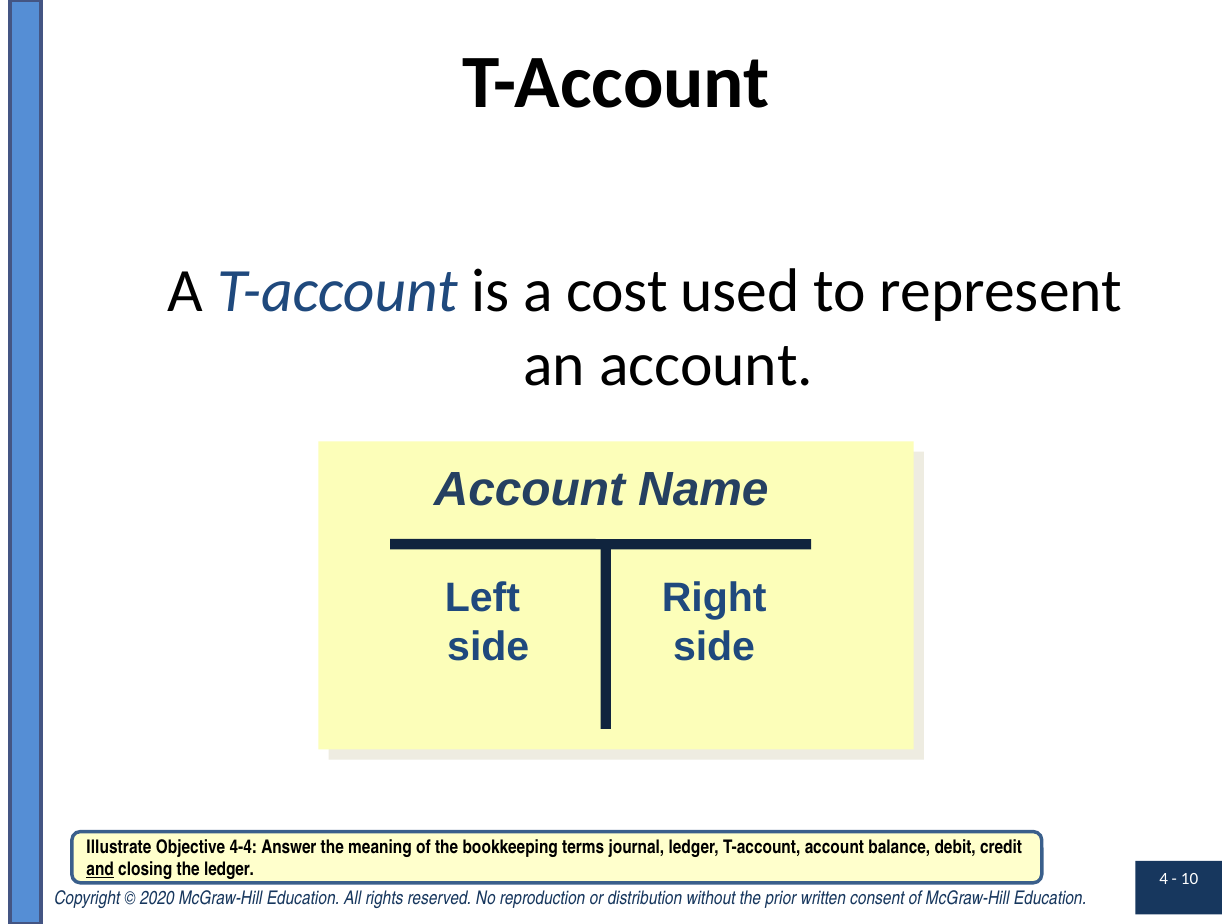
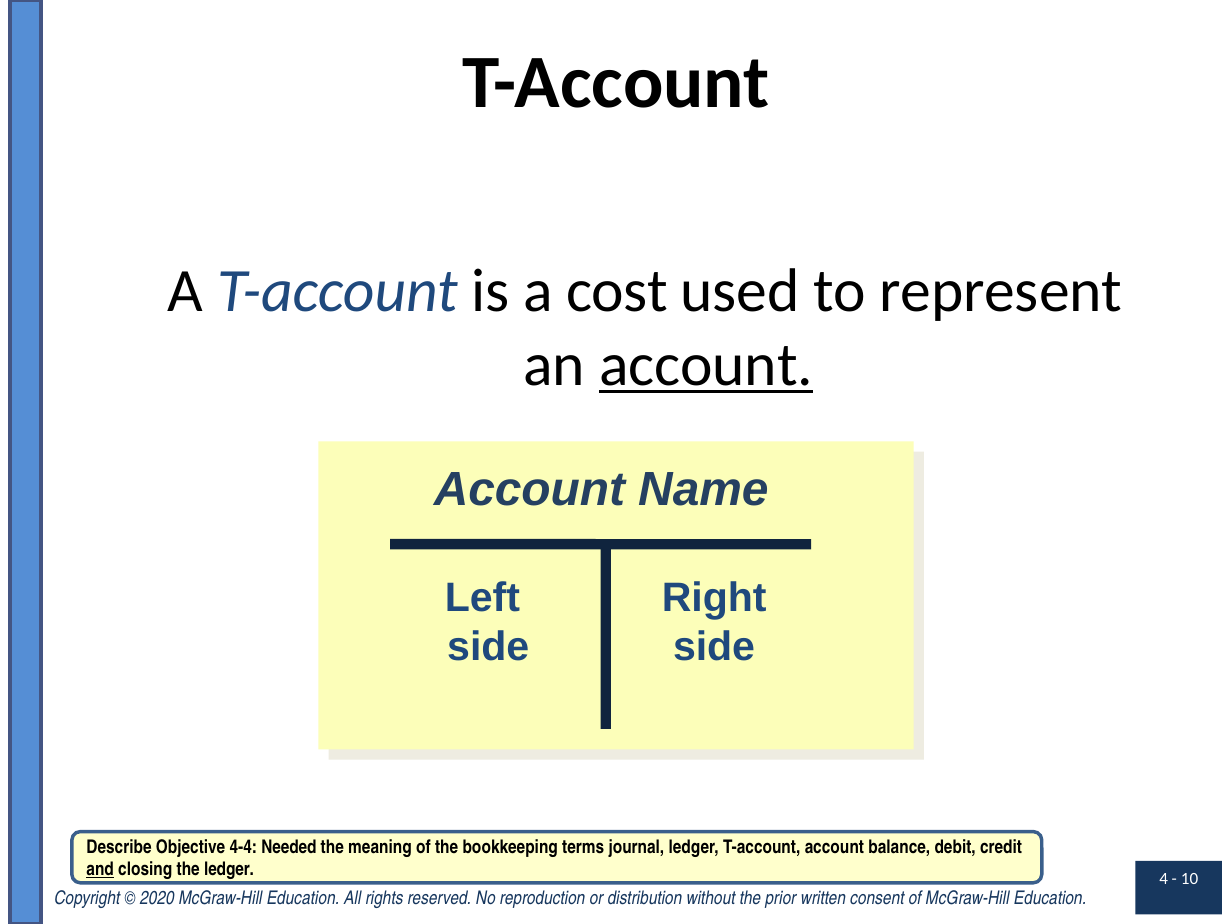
account at (706, 365) underline: none -> present
Illustrate: Illustrate -> Describe
Answer: Answer -> Needed
